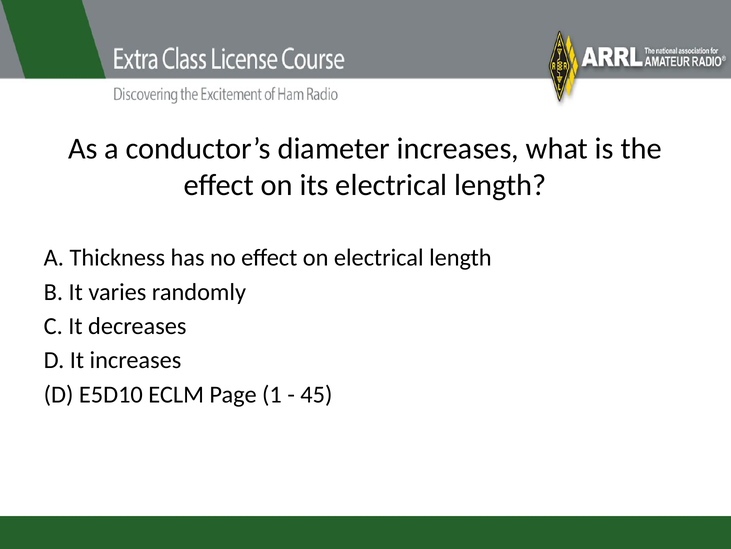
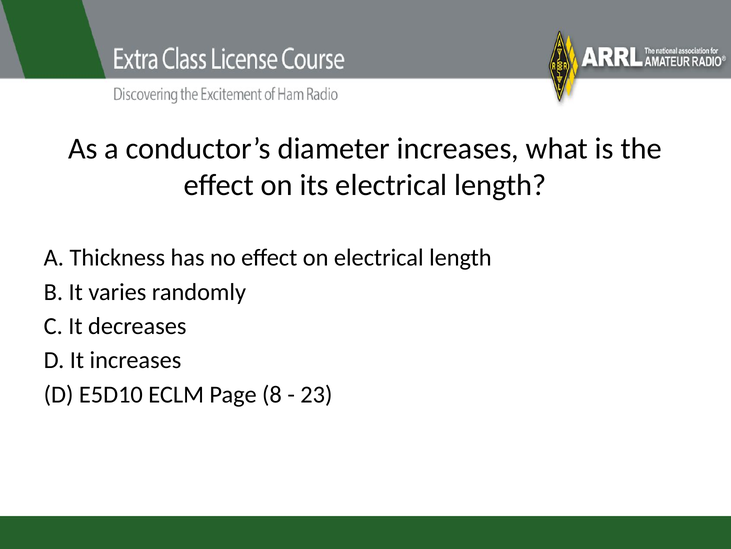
1: 1 -> 8
45: 45 -> 23
